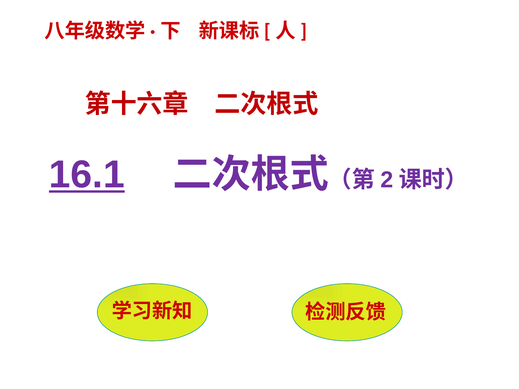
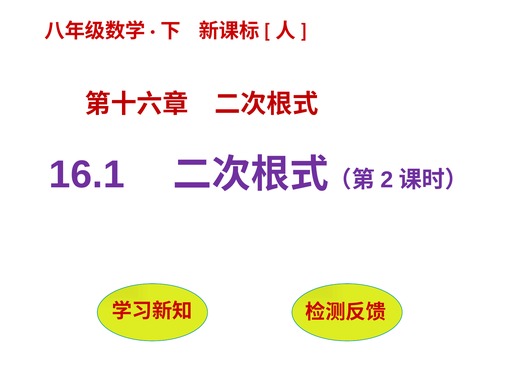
16.1 underline: present -> none
